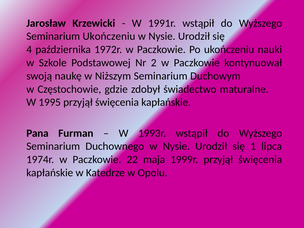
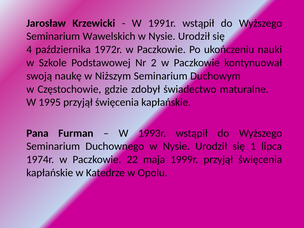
Seminarium Ukończeniu: Ukończeniu -> Wawelskich
